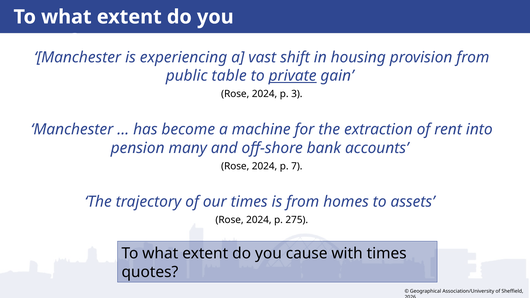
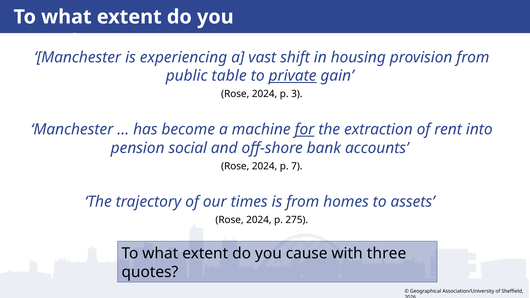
for underline: none -> present
many: many -> social
with times: times -> three
